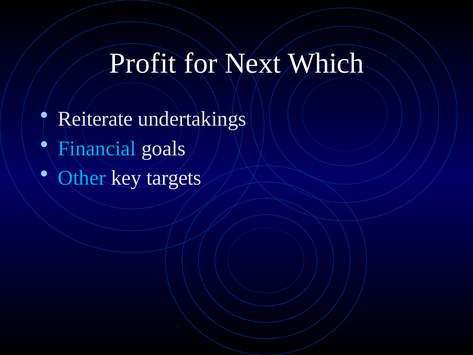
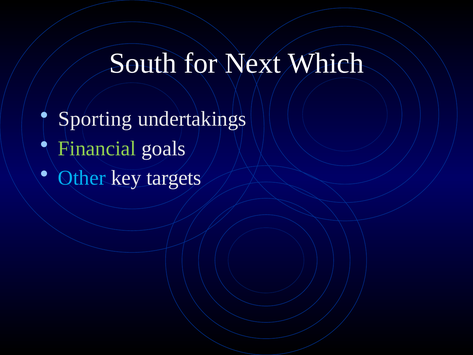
Profit: Profit -> South
Reiterate: Reiterate -> Sporting
Financial colour: light blue -> light green
